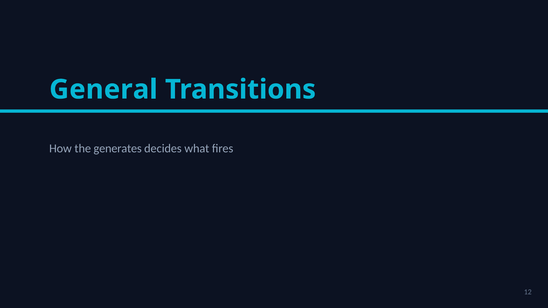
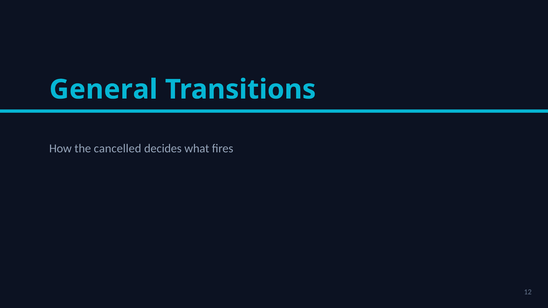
generates: generates -> cancelled
